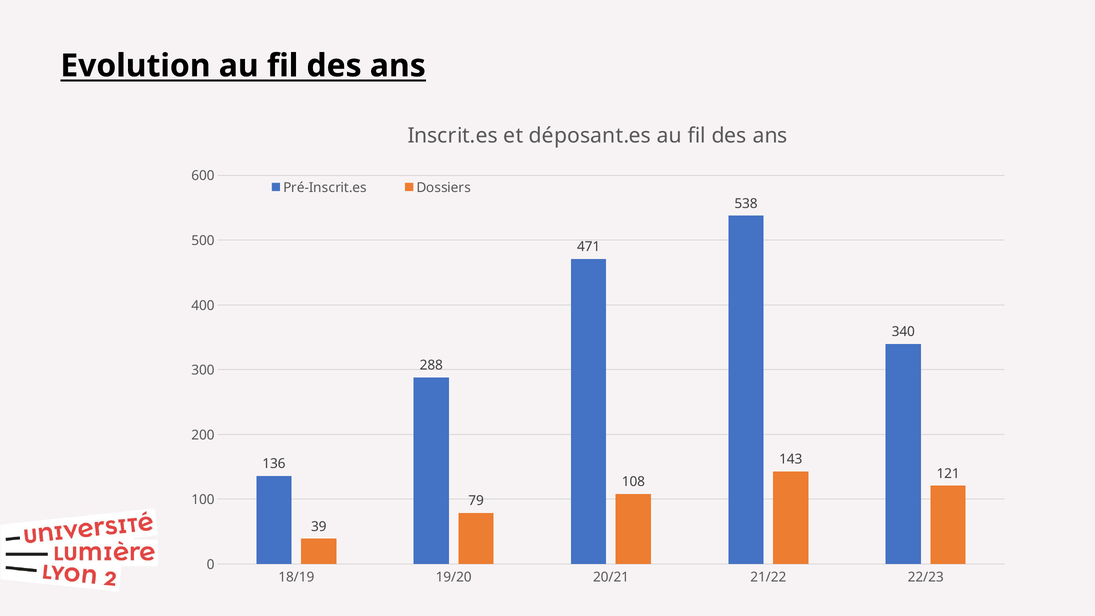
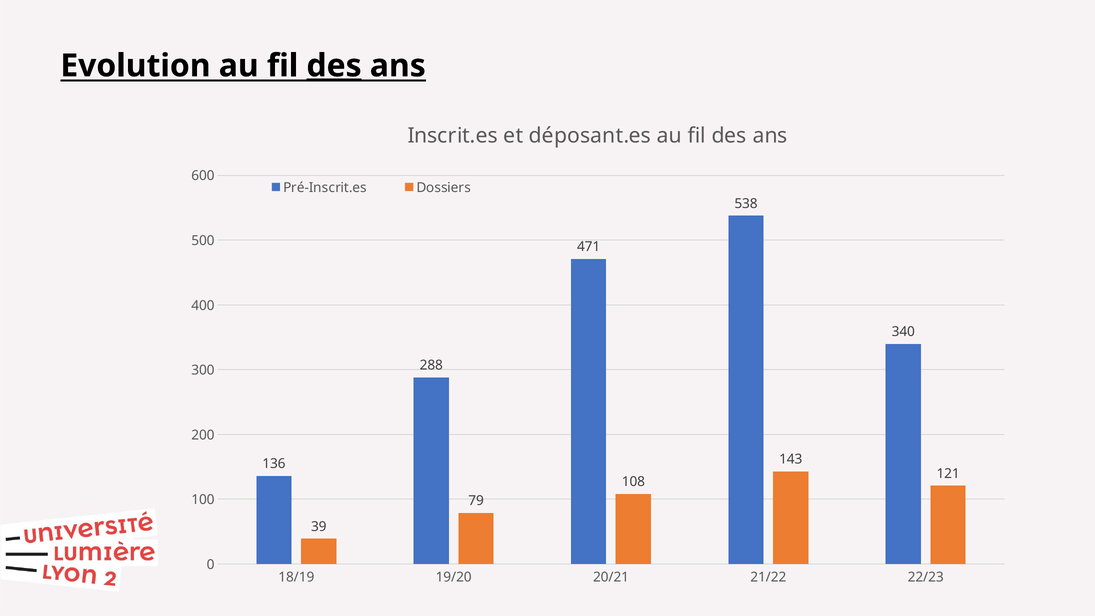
des at (334, 66) underline: none -> present
